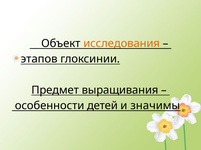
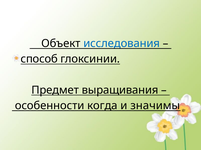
исследования colour: orange -> blue
этапов: этапов -> способ
детей: детей -> когда
